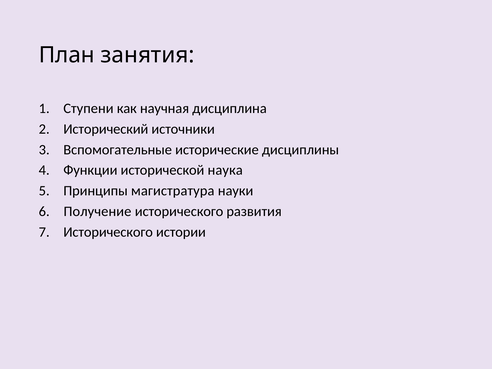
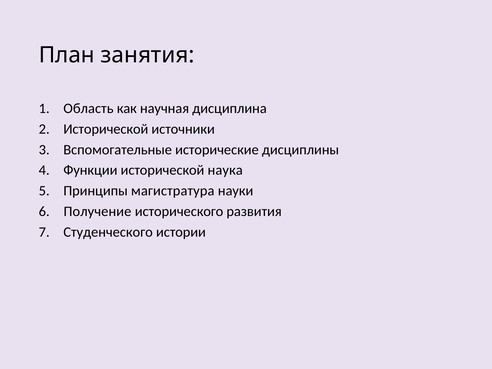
Ступени: Ступени -> Область
Исторический at (106, 129): Исторический -> Исторической
Исторического at (108, 232): Исторического -> Студенческого
